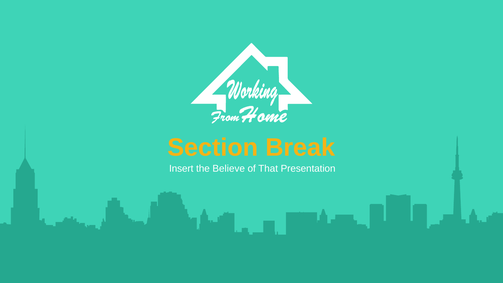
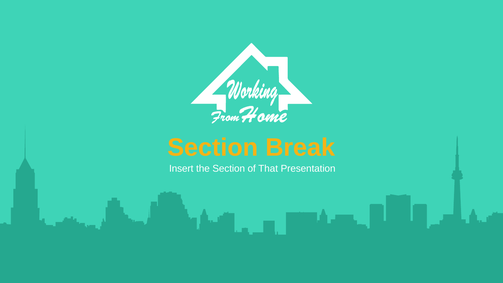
the Believe: Believe -> Section
